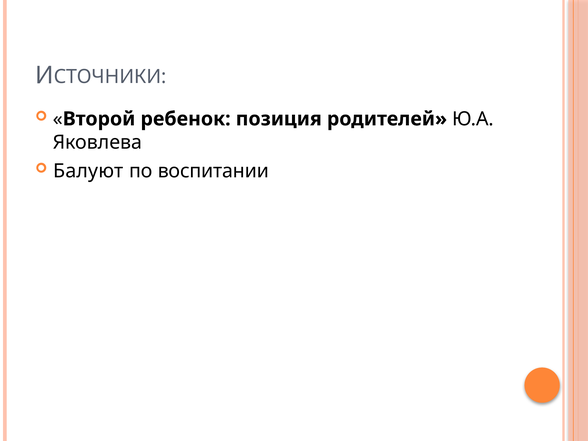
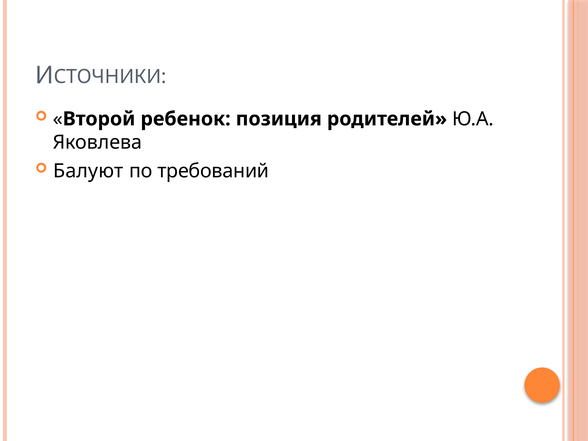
воспитании: воспитании -> требований
